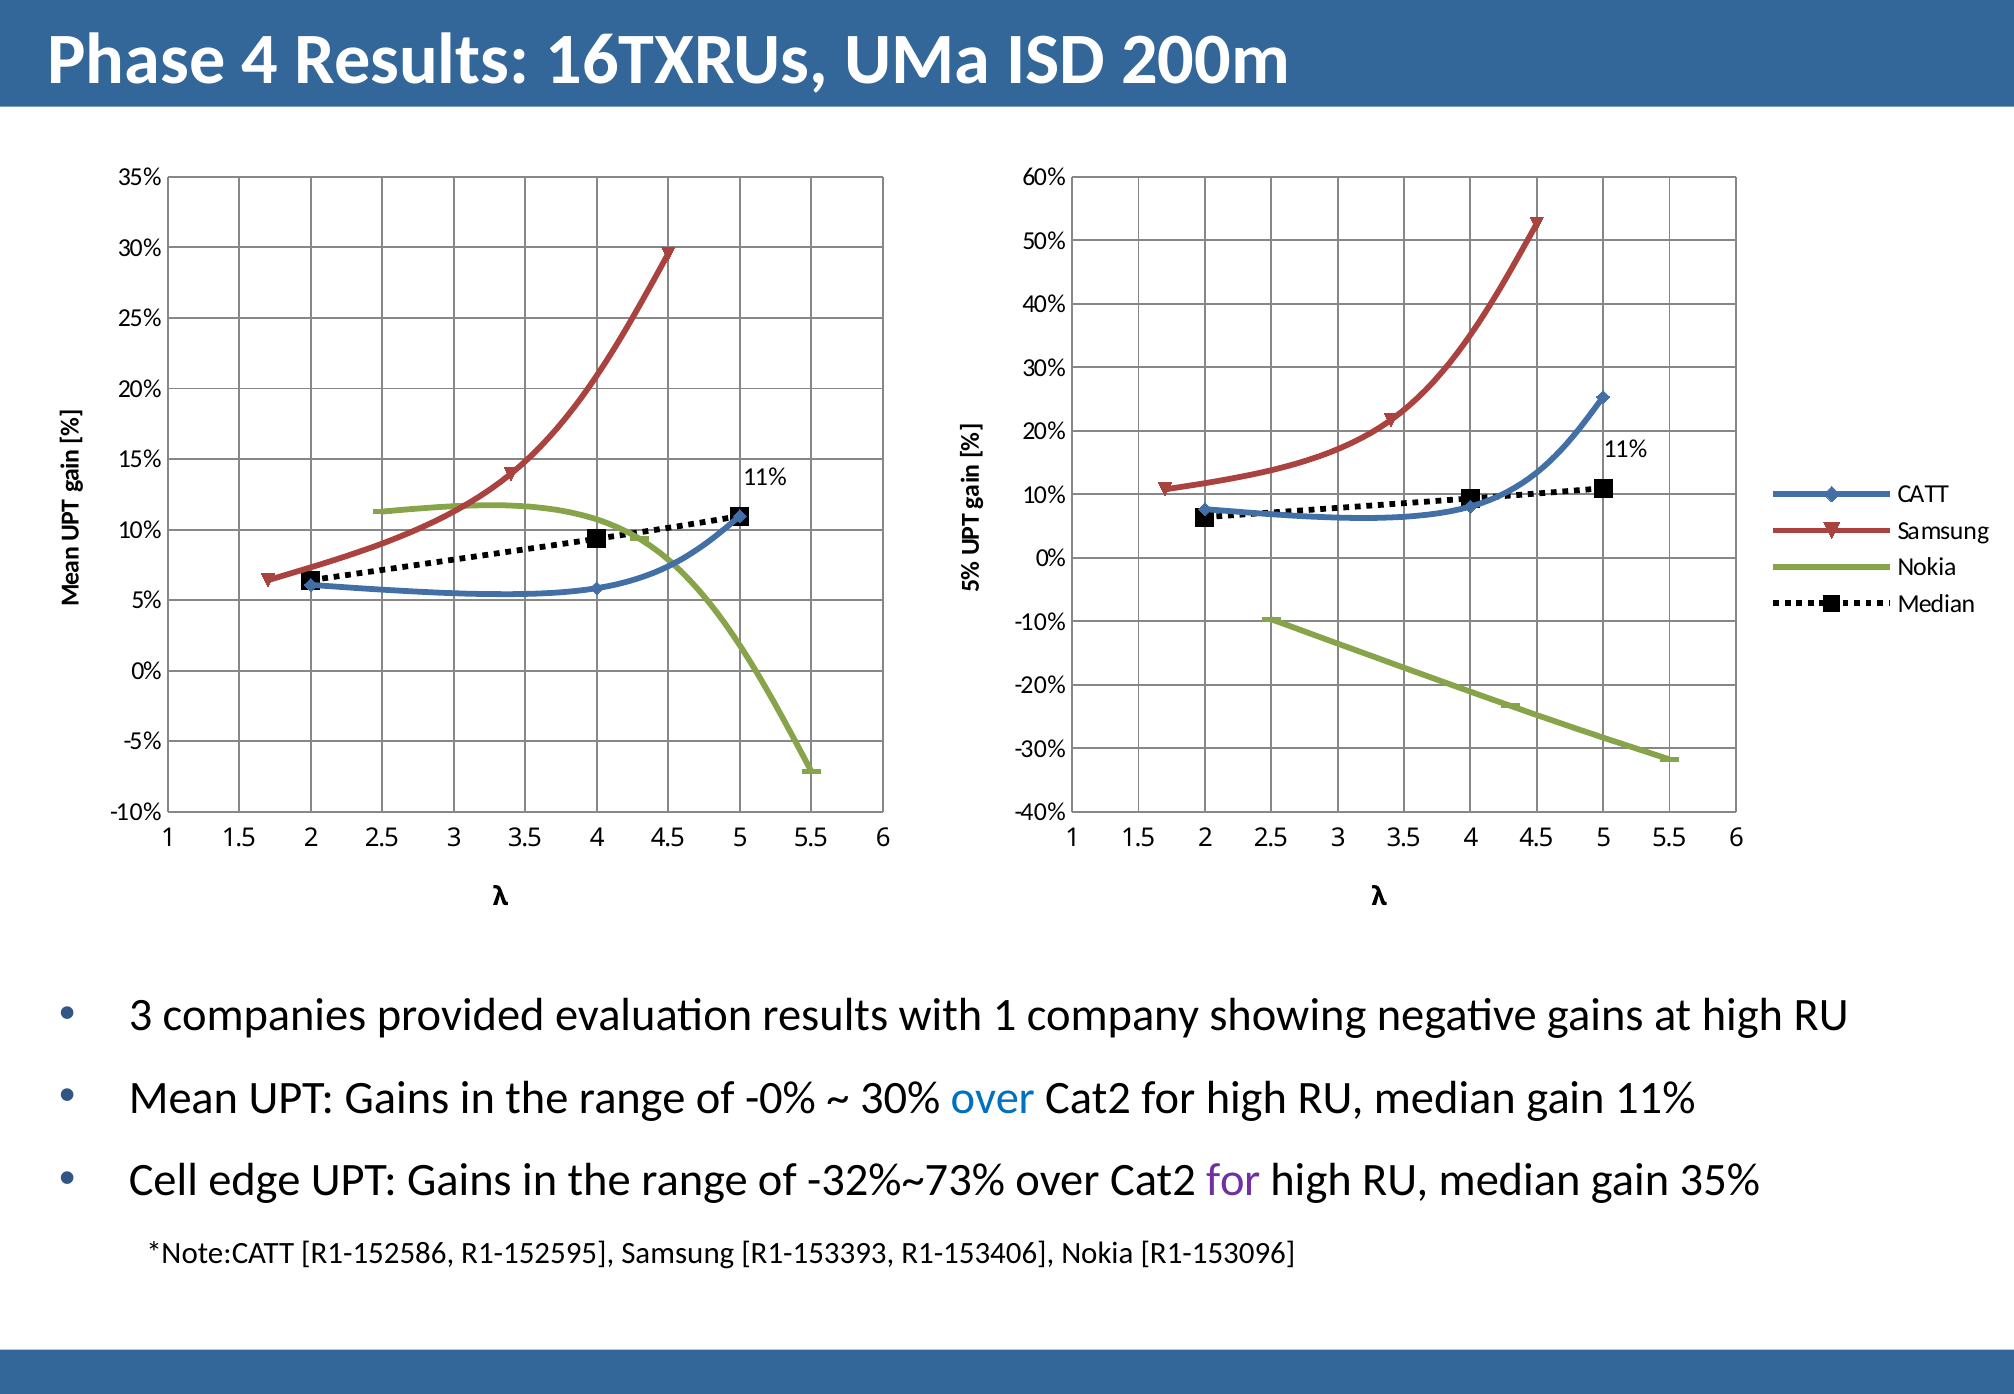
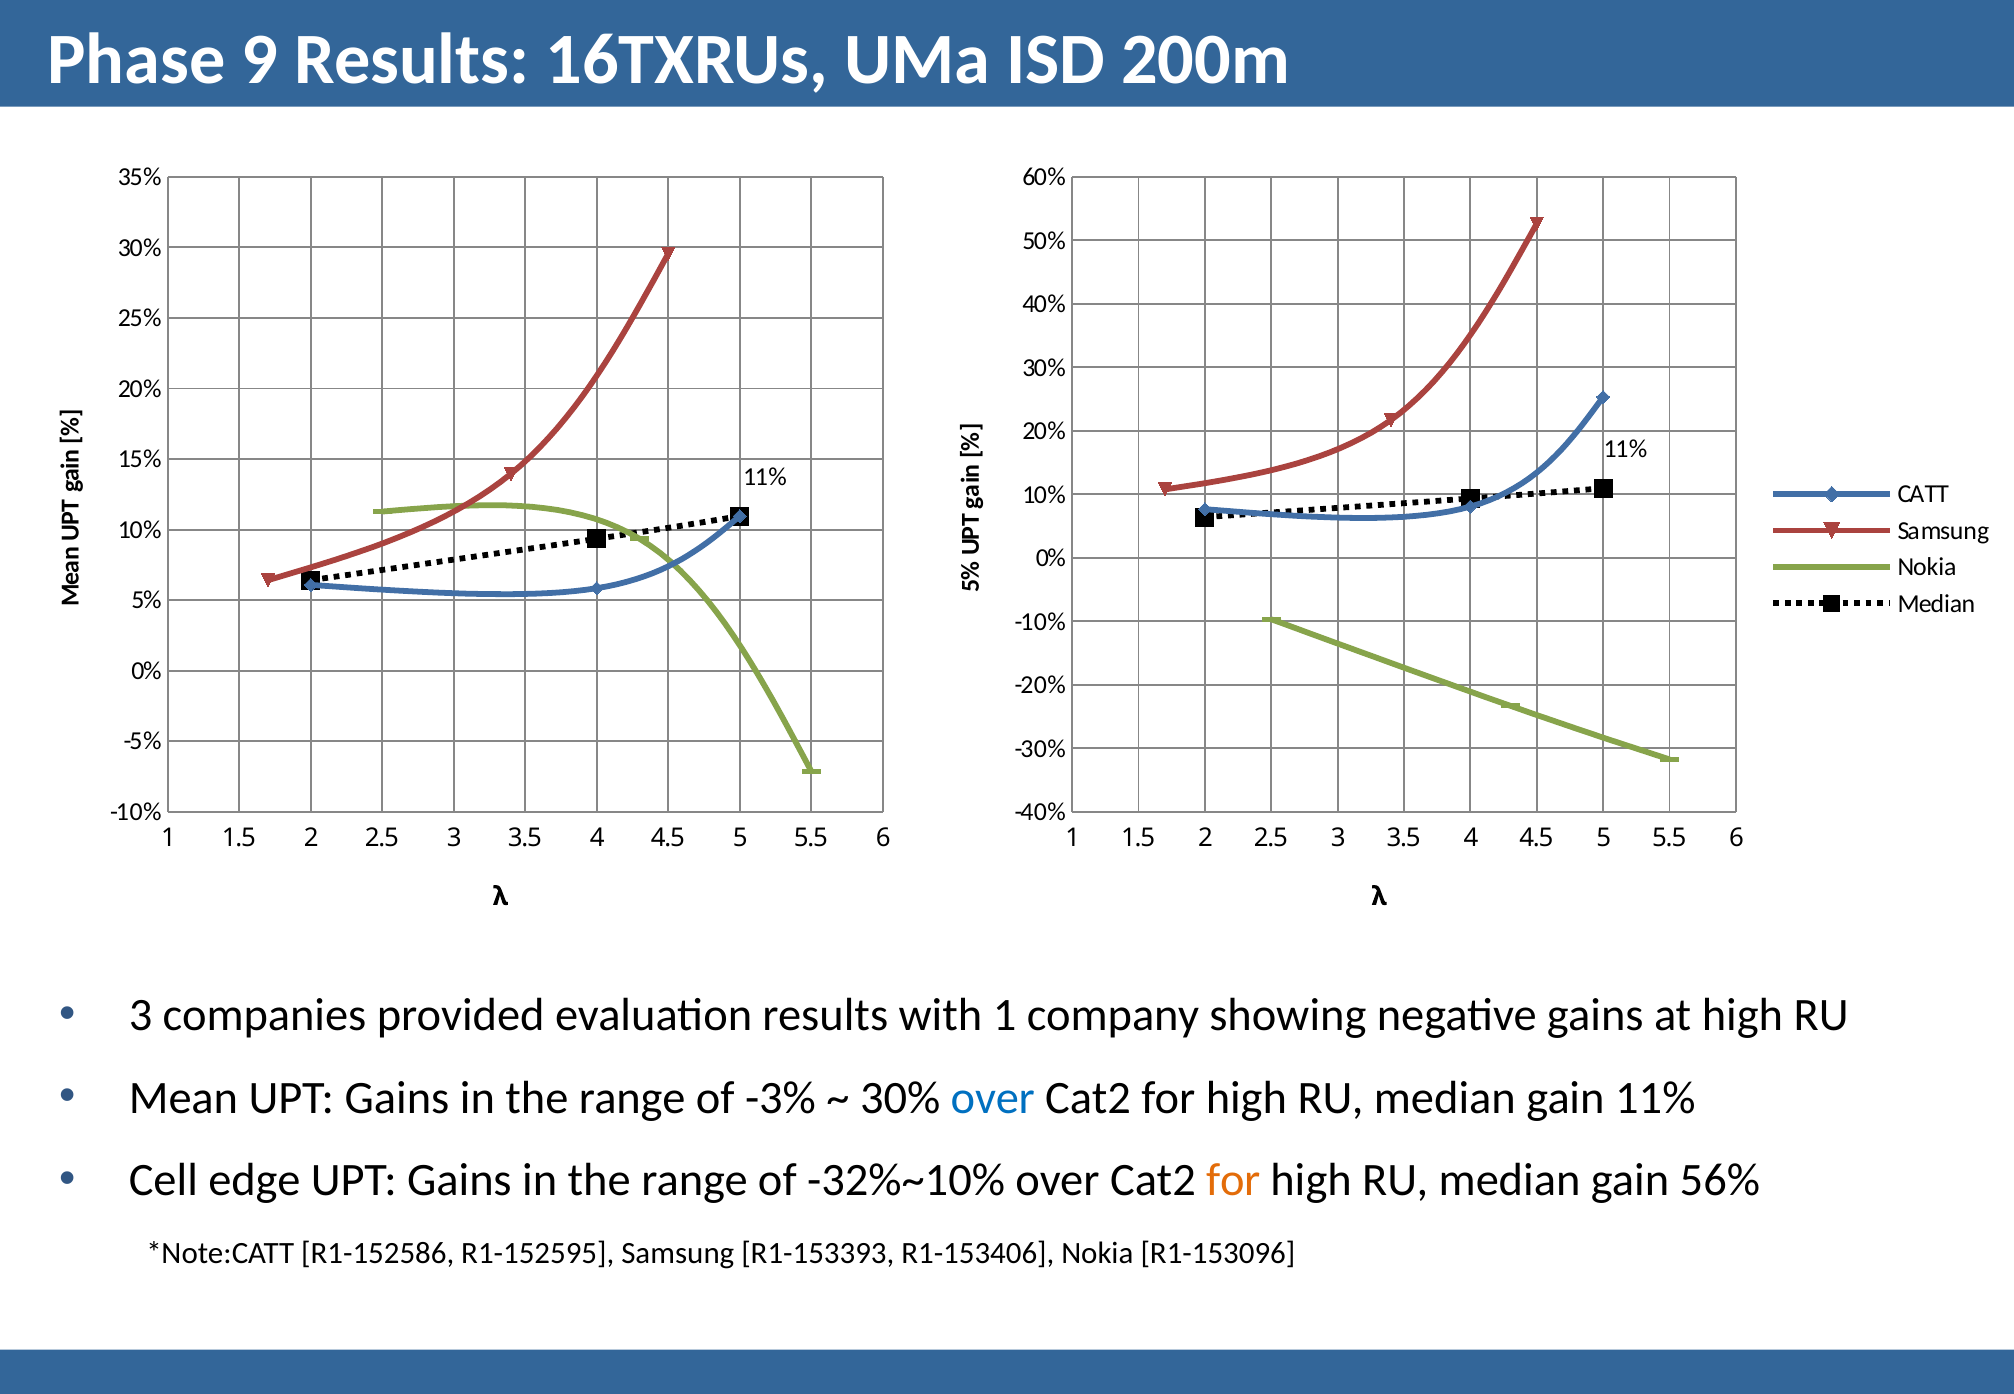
Phase 4: 4 -> 9
-0%: -0% -> -3%
-32%~73%: -32%~73% -> -32%~10%
for at (1233, 1180) colour: purple -> orange
gain 35%: 35% -> 56%
